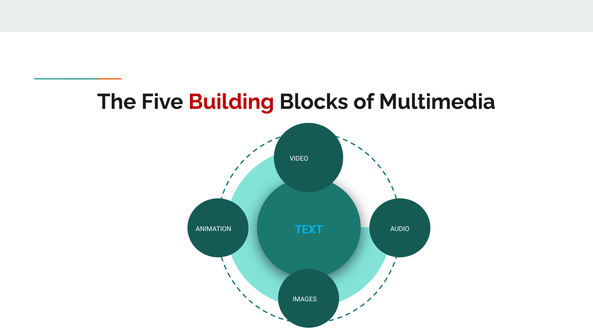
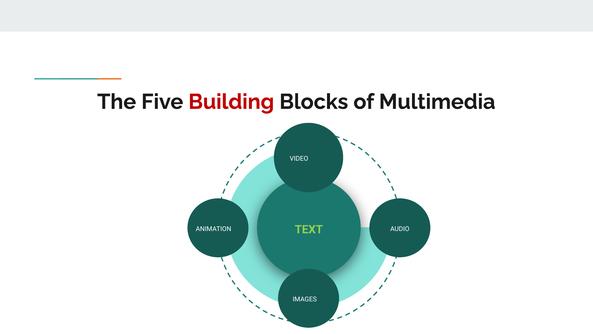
TEXT colour: light blue -> light green
